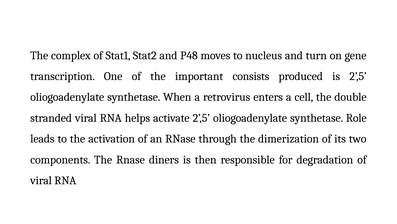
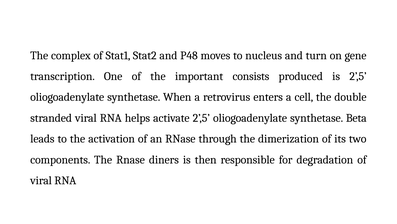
Role: Role -> Beta
